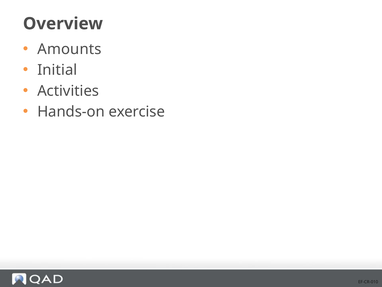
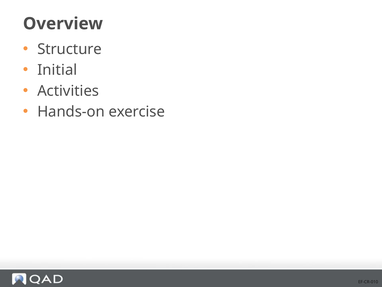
Amounts: Amounts -> Structure
